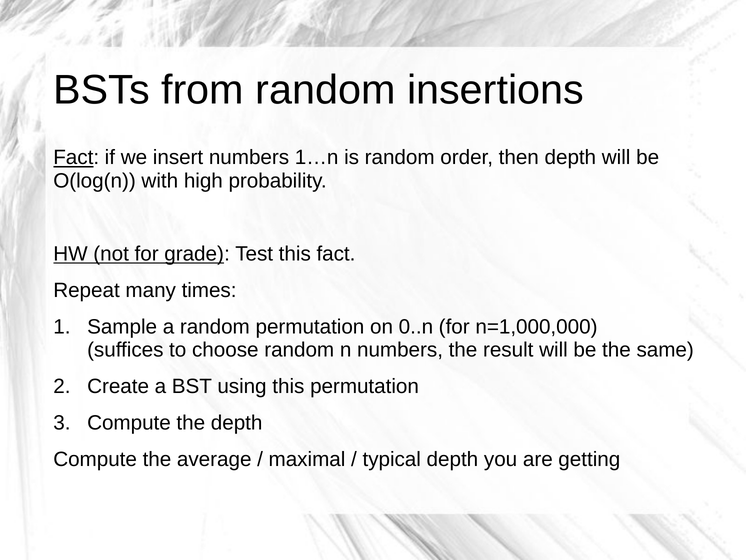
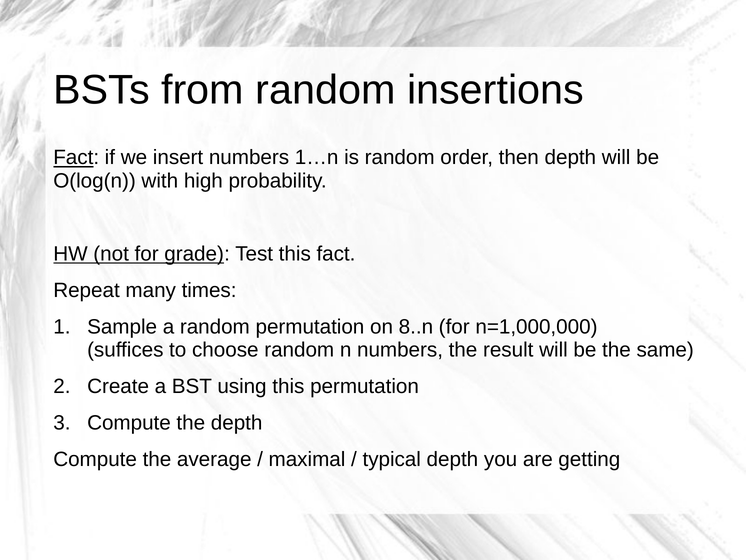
0..n: 0..n -> 8..n
